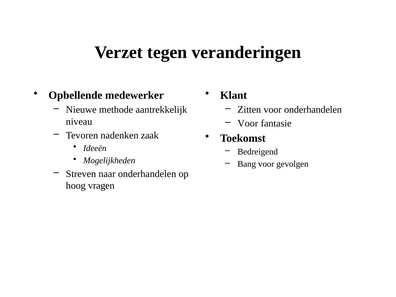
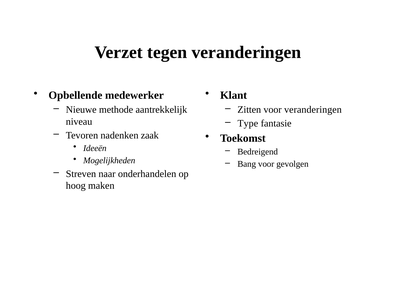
voor onderhandelen: onderhandelen -> veranderingen
Voor at (248, 123): Voor -> Type
vragen: vragen -> maken
